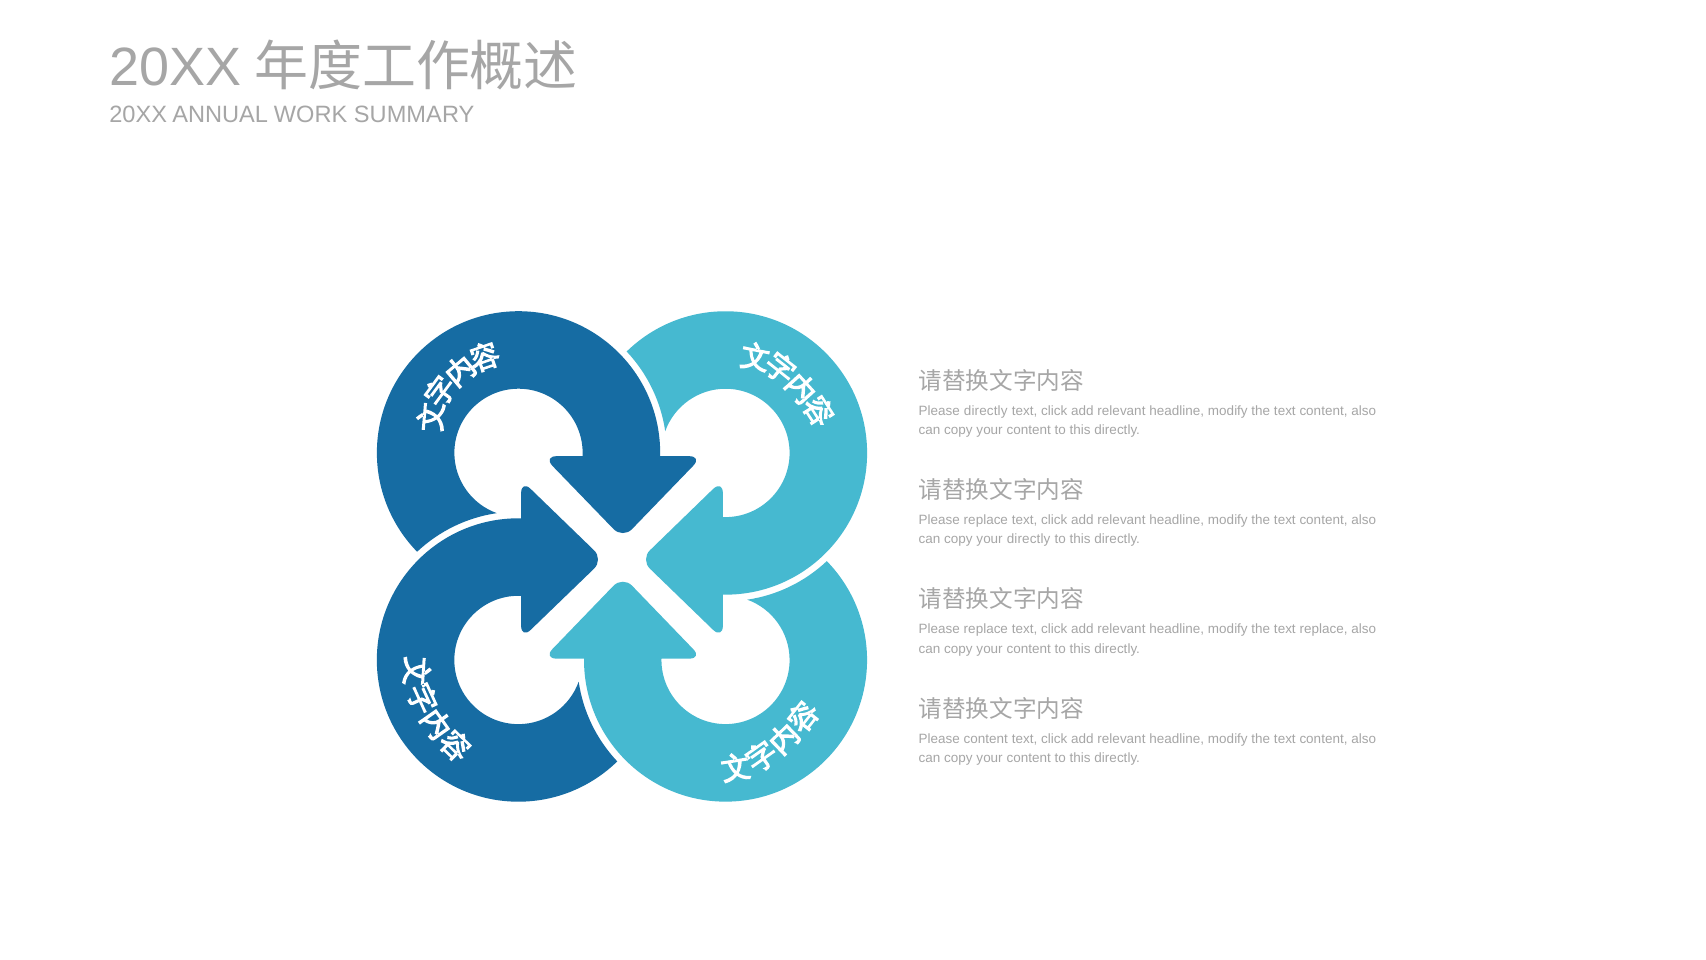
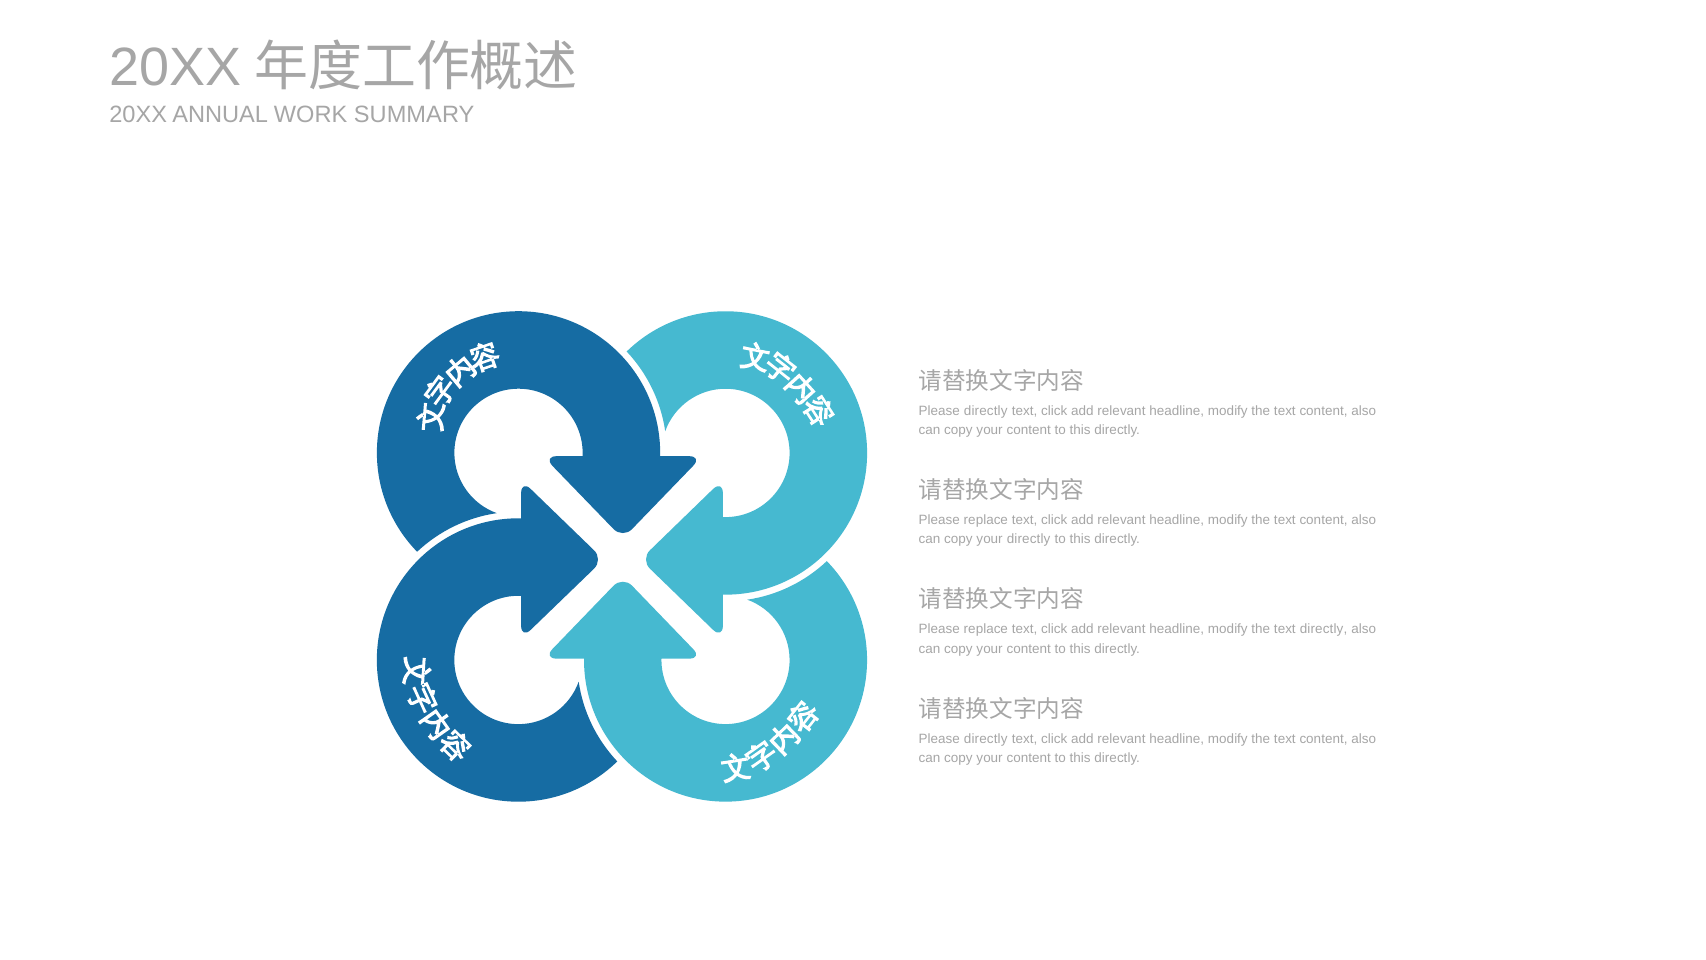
text replace: replace -> directly
content at (986, 738): content -> directly
